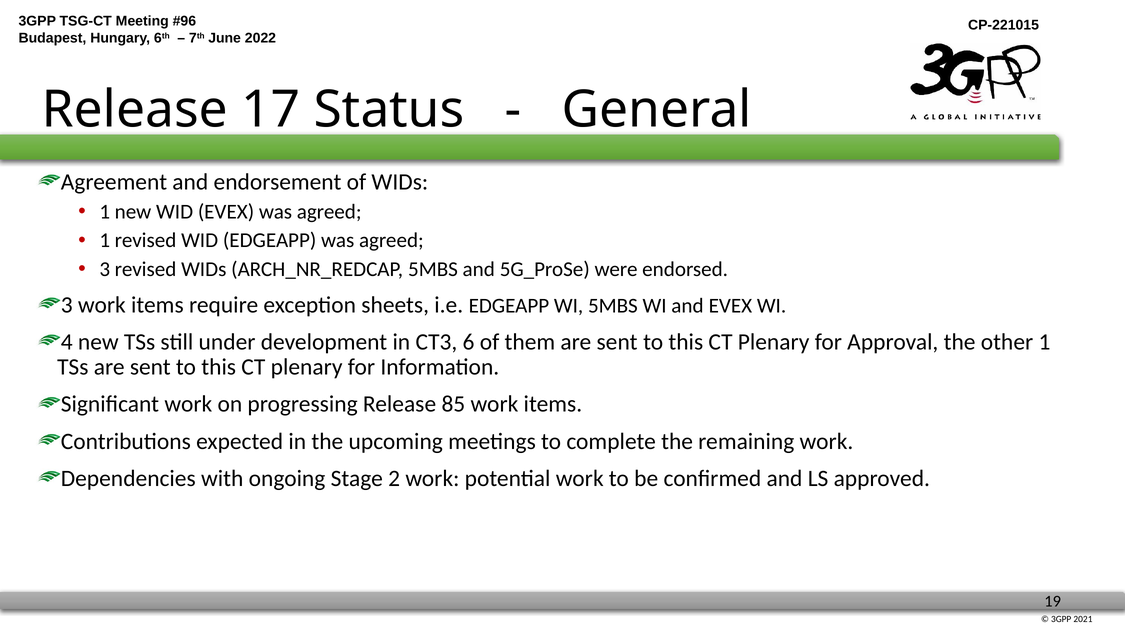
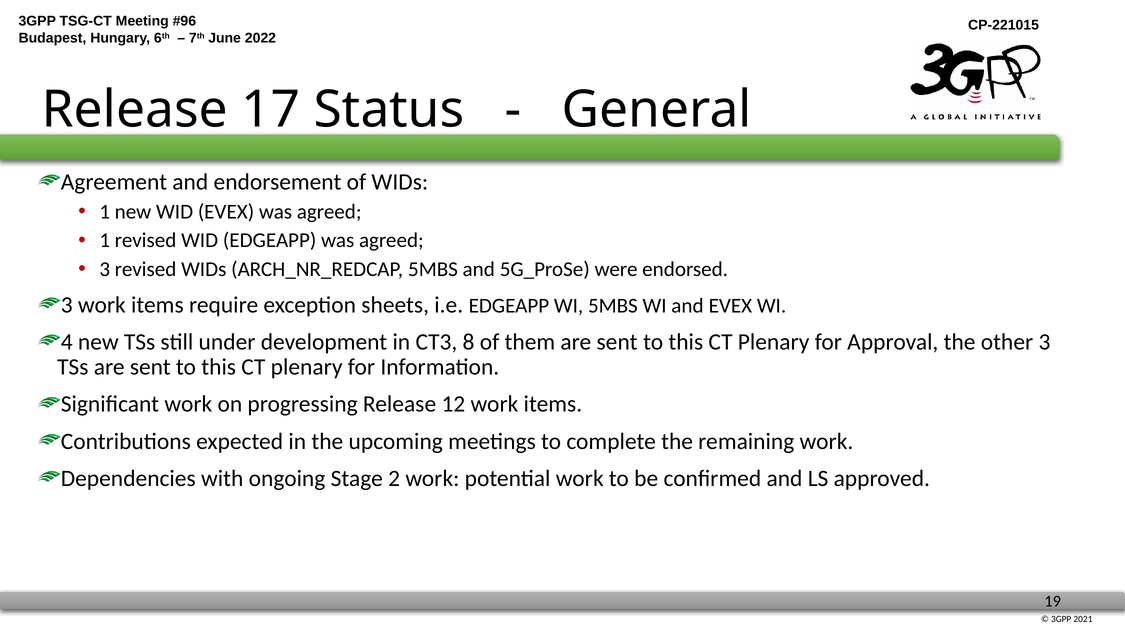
6: 6 -> 8
other 1: 1 -> 3
85: 85 -> 12
